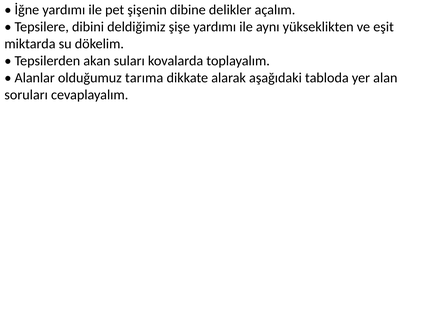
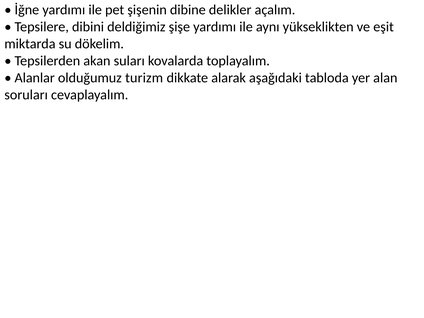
tarıma: tarıma -> turizm
